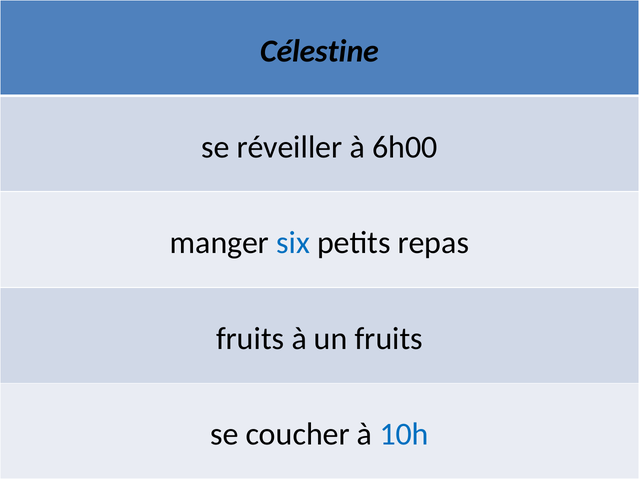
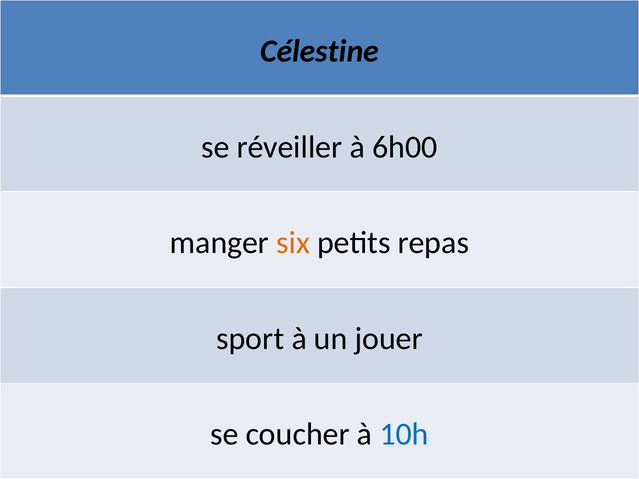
six colour: blue -> orange
fruits at (250, 339): fruits -> sport
un fruits: fruits -> jouer
